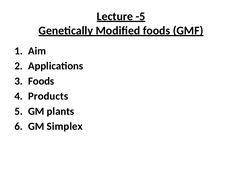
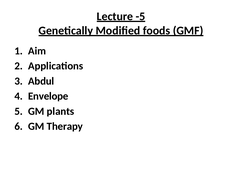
Foods at (41, 81): Foods -> Abdul
Products: Products -> Envelope
Simplex: Simplex -> Therapy
